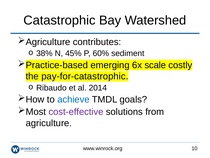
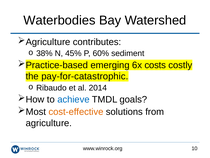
Catastrophic: Catastrophic -> Waterbodies
scale: scale -> costs
cost-effective colour: purple -> orange
